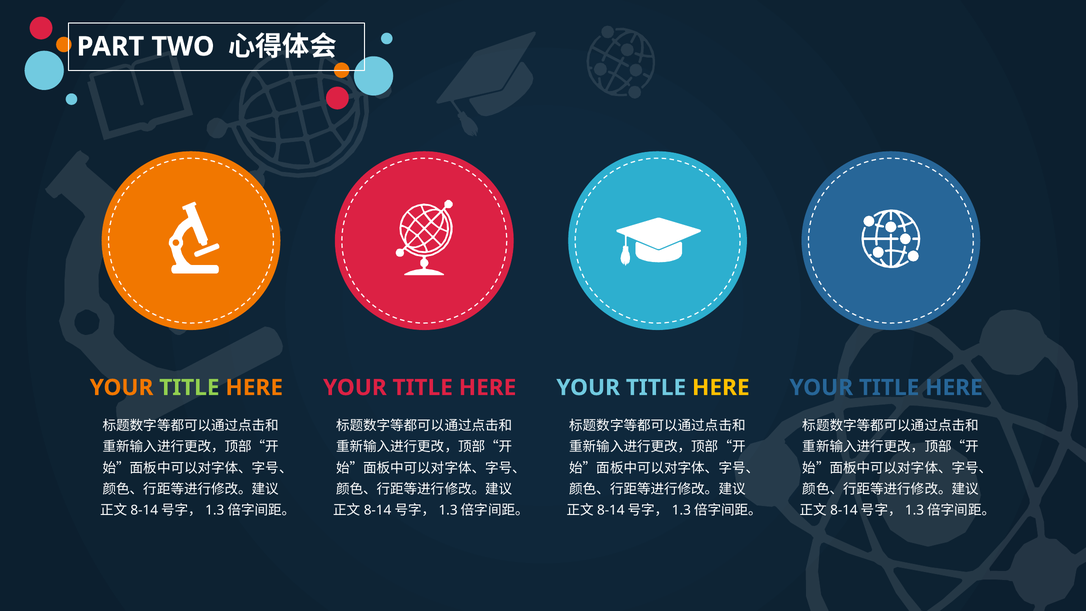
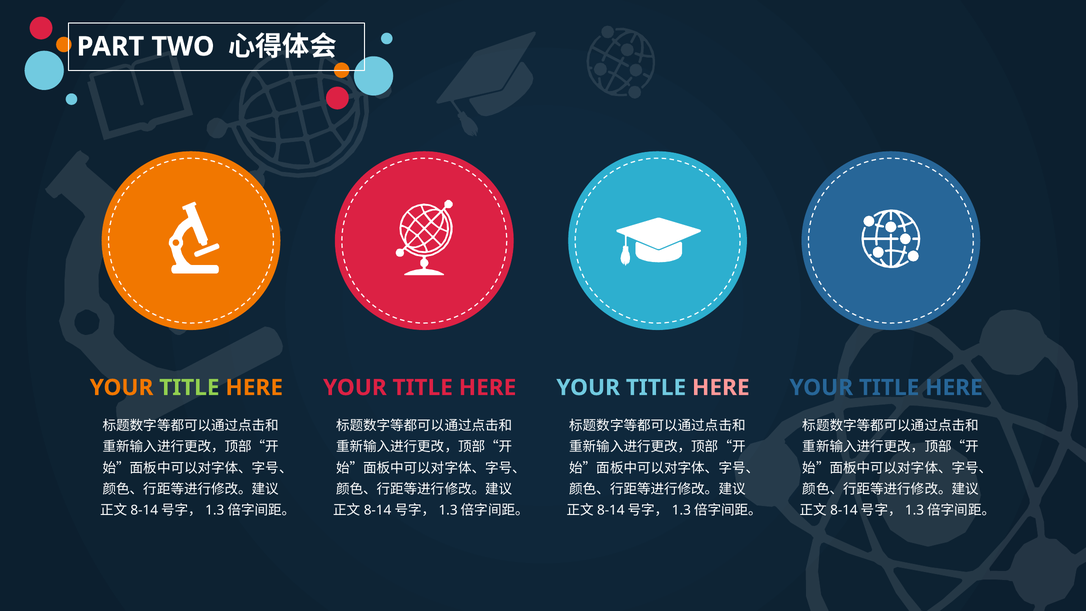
HERE at (721, 388) colour: yellow -> pink
